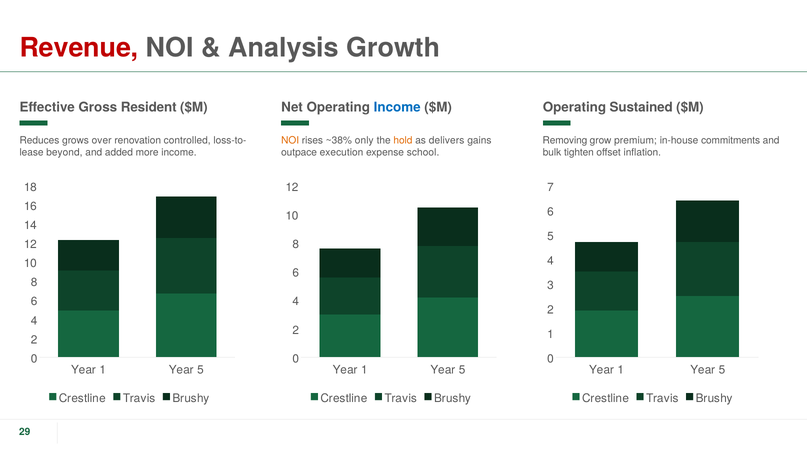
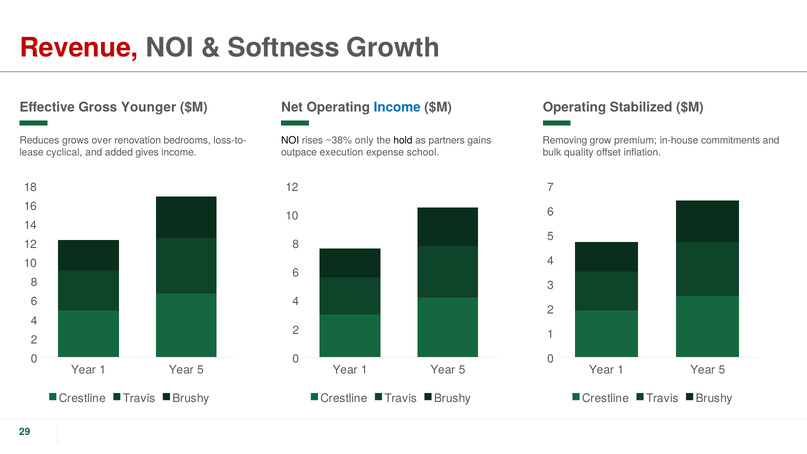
Analysis: Analysis -> Softness
Resident: Resident -> Younger
Sustained: Sustained -> Stabilized
controlled: controlled -> bedrooms
NOI at (290, 140) colour: orange -> black
hold colour: orange -> black
delivers: delivers -> partners
beyond: beyond -> cyclical
more: more -> gives
tighten: tighten -> quality
